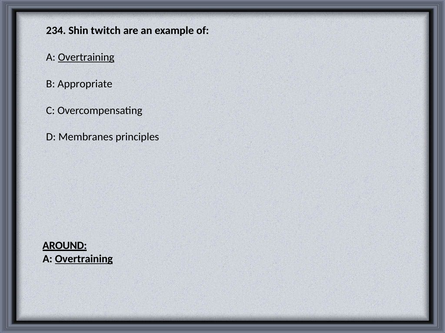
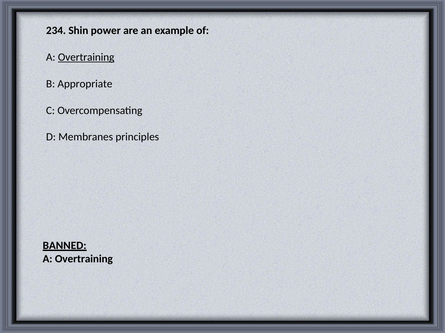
twitch: twitch -> power
AROUND: AROUND -> BANNED
Overtraining at (84, 259) underline: present -> none
